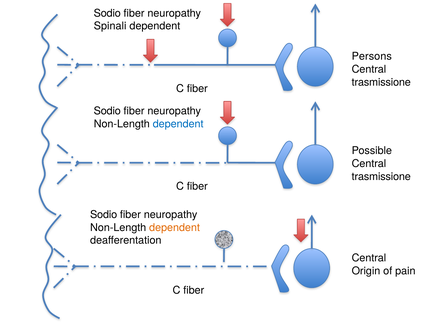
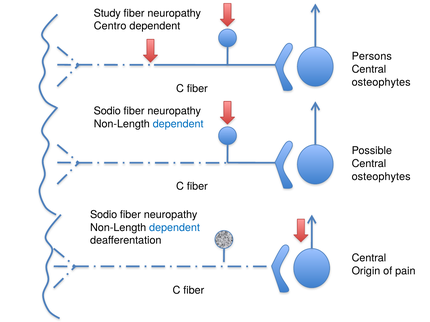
Sodio at (107, 13): Sodio -> Study
Spinali: Spinali -> Centro
trasmissione at (381, 82): trasmissione -> osteophytes
trasmissione at (381, 177): trasmissione -> osteophytes
dependent at (175, 228) colour: orange -> blue
